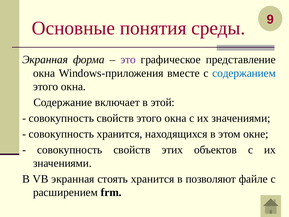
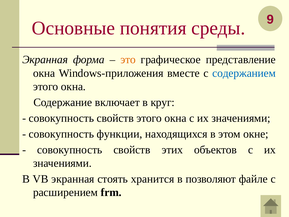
это colour: purple -> orange
этой: этой -> круг
совокупность хранится: хранится -> функции
